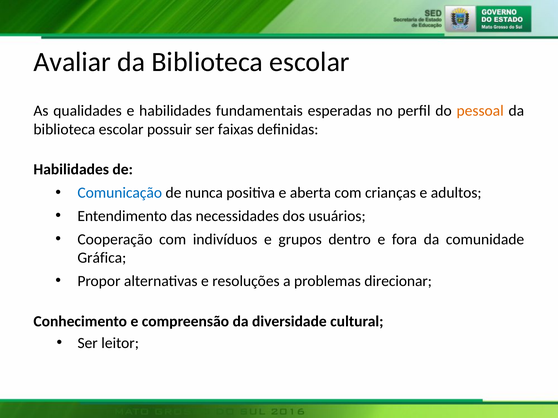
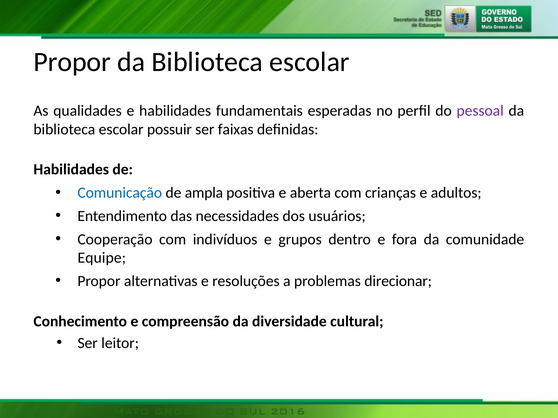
Avaliar at (72, 62): Avaliar -> Propor
pessoal colour: orange -> purple
nunca: nunca -> ampla
Gráfica: Gráfica -> Equipe
